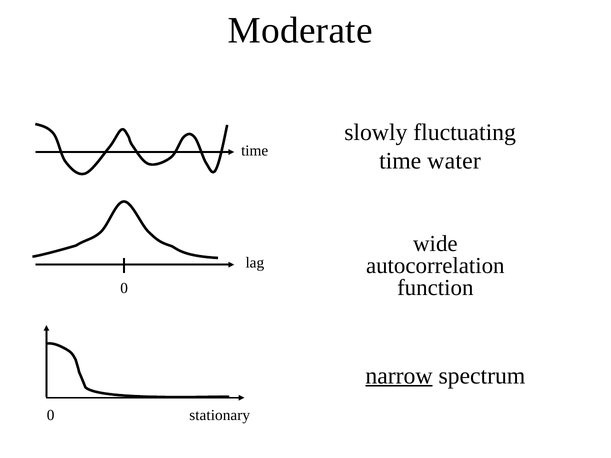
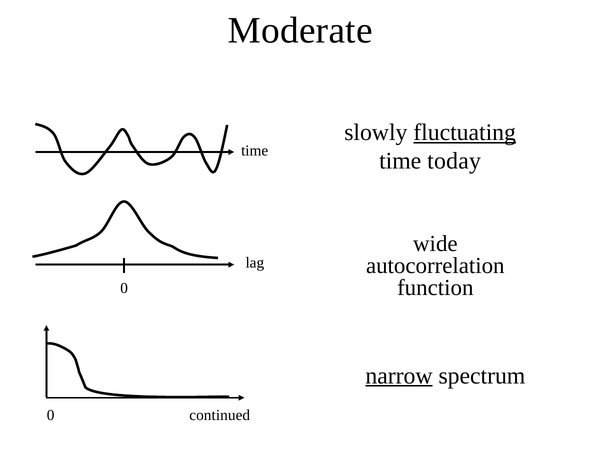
fluctuating underline: none -> present
water: water -> today
stationary: stationary -> continued
